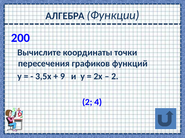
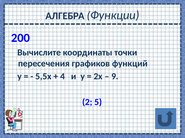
3,5х: 3,5х -> 5,5х
9: 9 -> 4
2 at (115, 77): 2 -> 9
4: 4 -> 5
